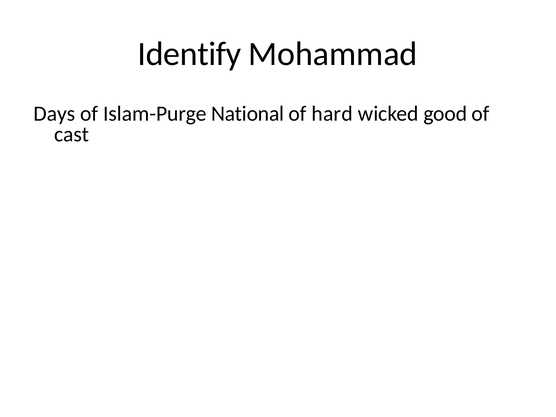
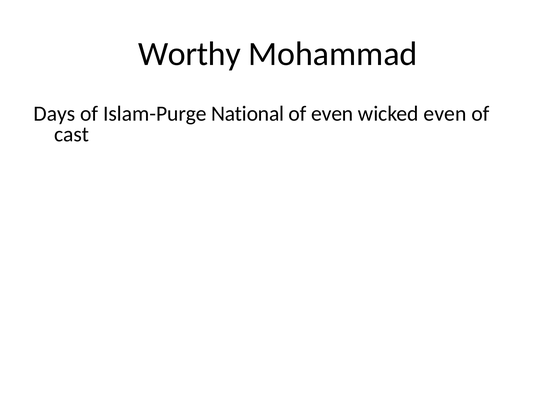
Identify: Identify -> Worthy
of hard: hard -> even
wicked good: good -> even
